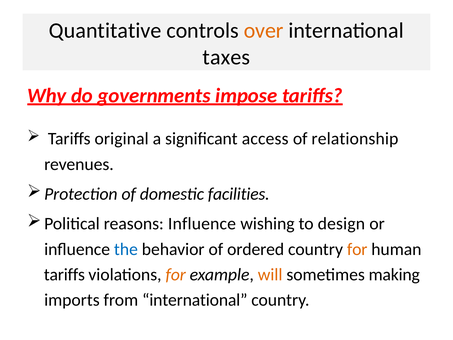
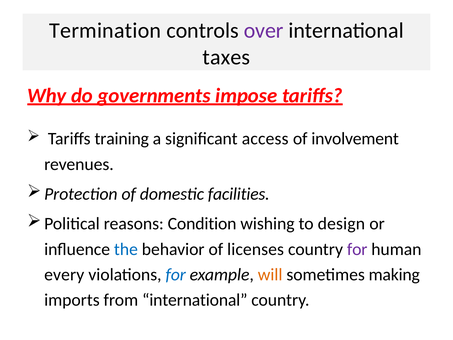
Quantitative: Quantitative -> Termination
over colour: orange -> purple
original: original -> training
relationship: relationship -> involvement
reasons Influence: Influence -> Condition
ordered: ordered -> licenses
for at (357, 249) colour: orange -> purple
tariffs at (64, 274): tariffs -> every
for at (176, 274) colour: orange -> blue
